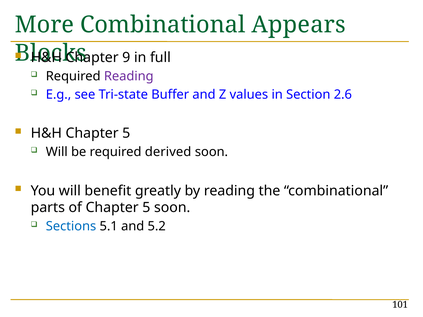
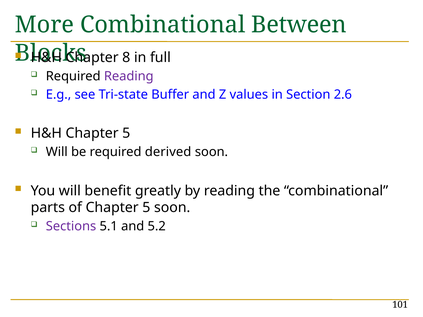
Appears: Appears -> Between
9: 9 -> 8
Sections colour: blue -> purple
